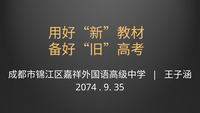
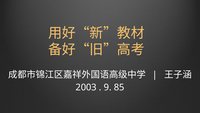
2074: 2074 -> 2003
35: 35 -> 85
